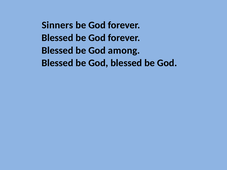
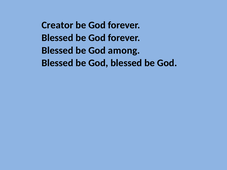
Sinners: Sinners -> Creator
